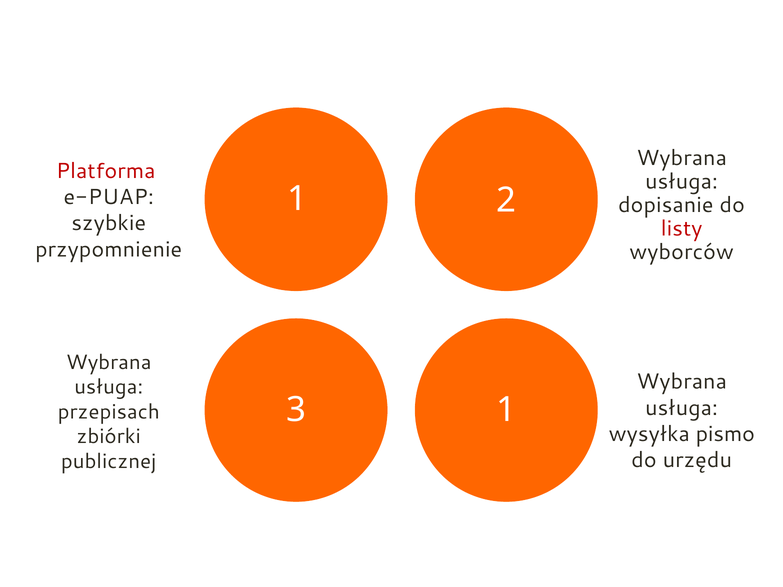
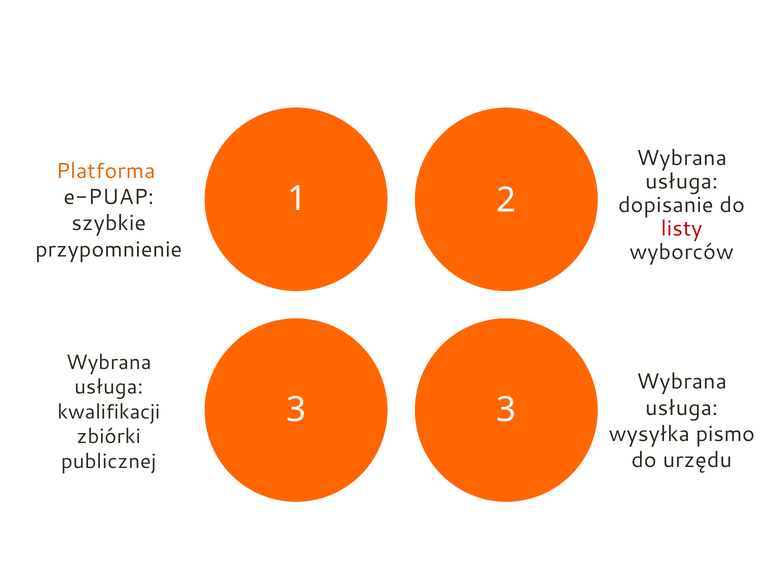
Platforma colour: red -> orange
3 1: 1 -> 3
przepisach: przepisach -> kwalifikacji
